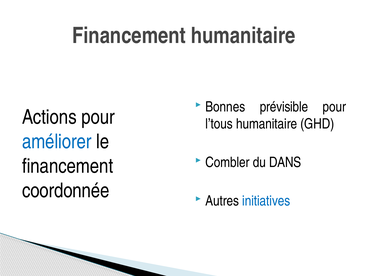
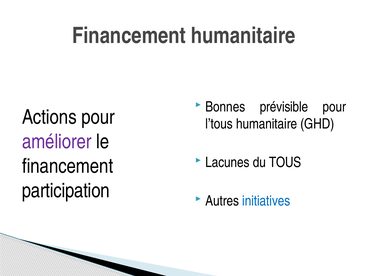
améliorer colour: blue -> purple
Combler: Combler -> Lacunes
DANS: DANS -> TOUS
coordonnée: coordonnée -> participation
